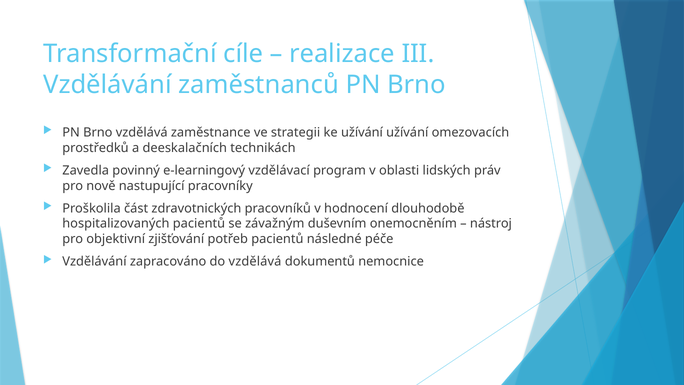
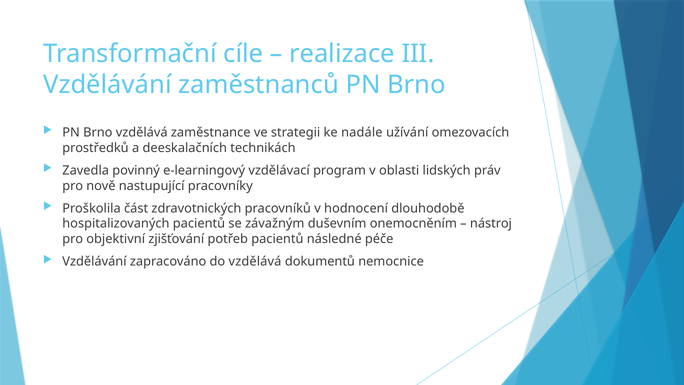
ke užívání: užívání -> nadále
